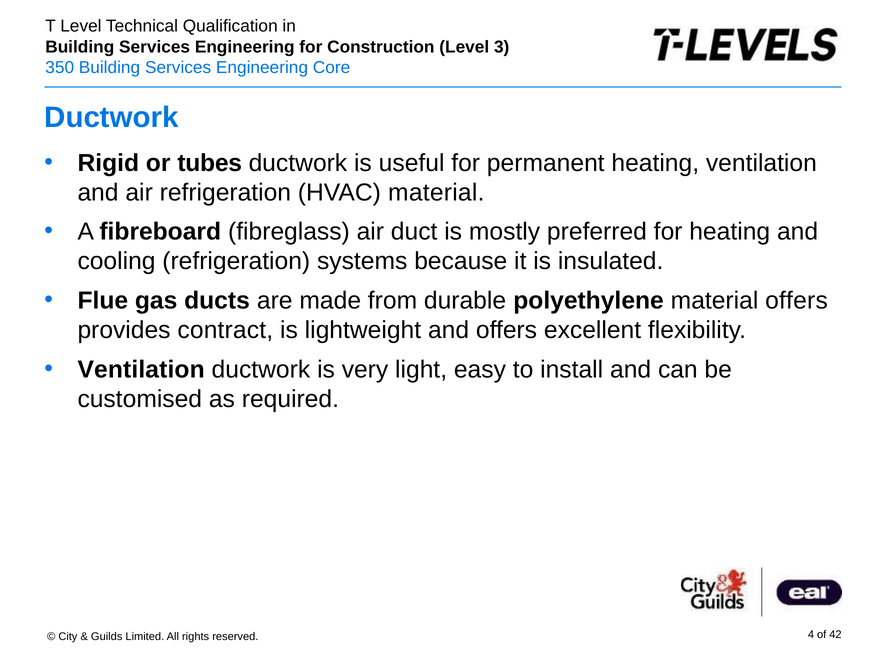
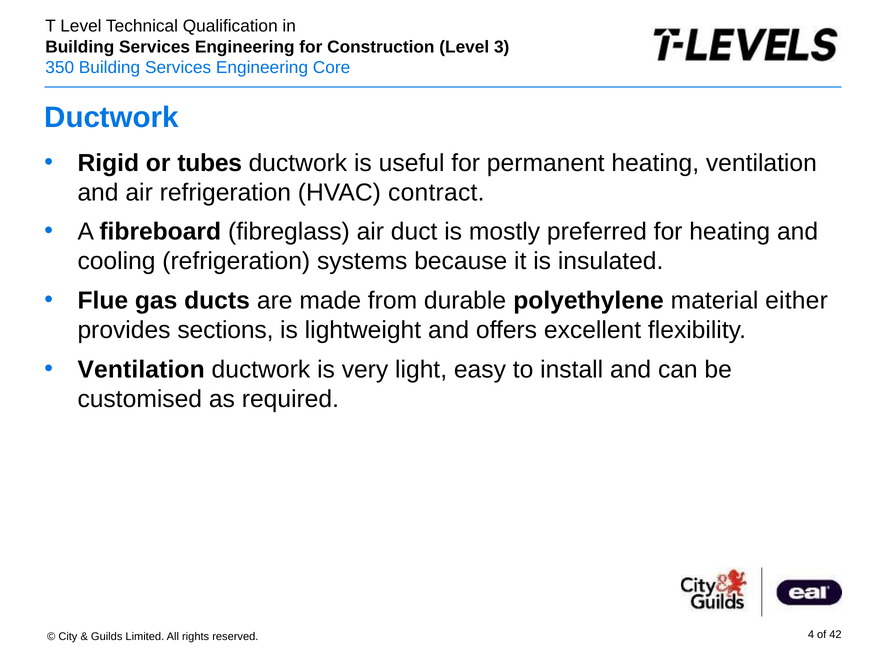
HVAC material: material -> contract
material offers: offers -> either
contract: contract -> sections
